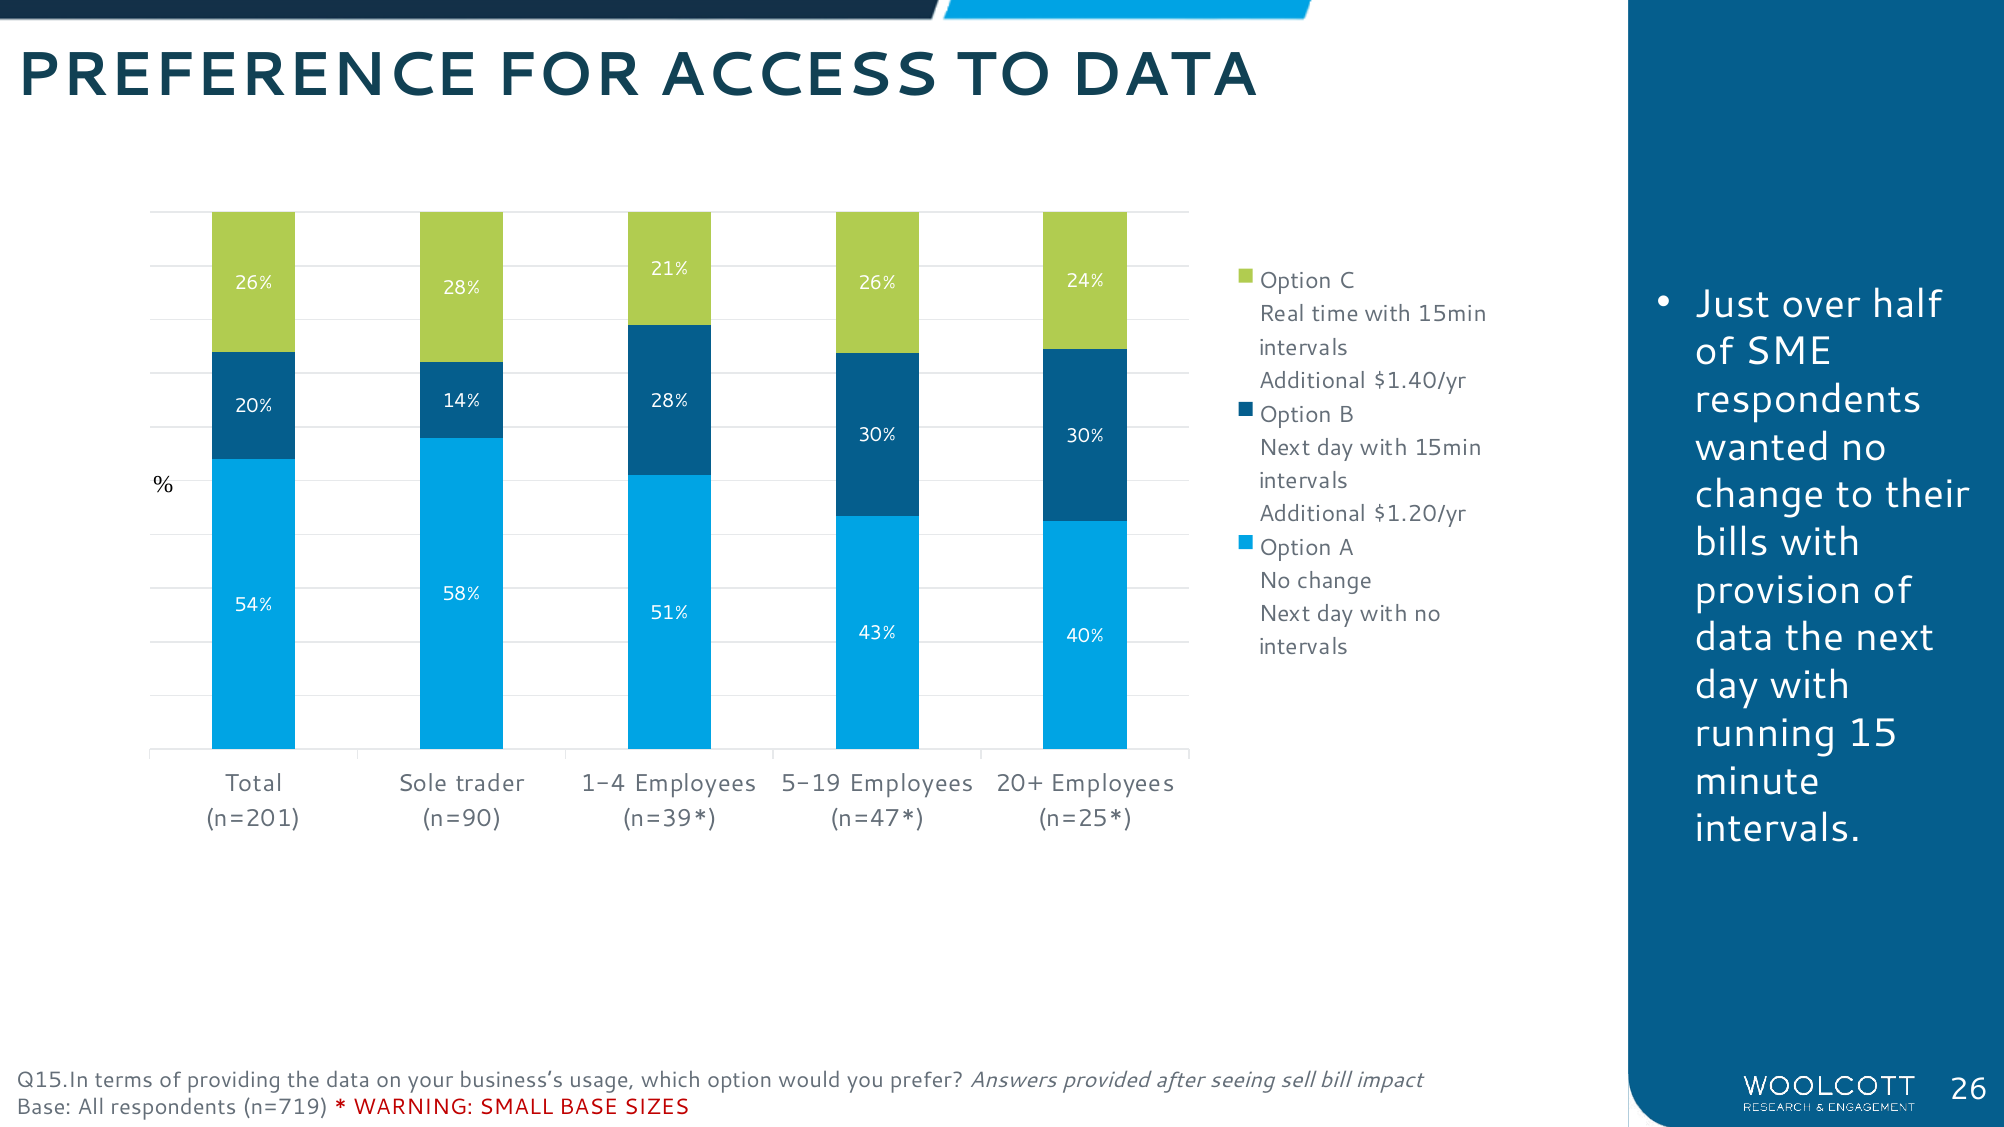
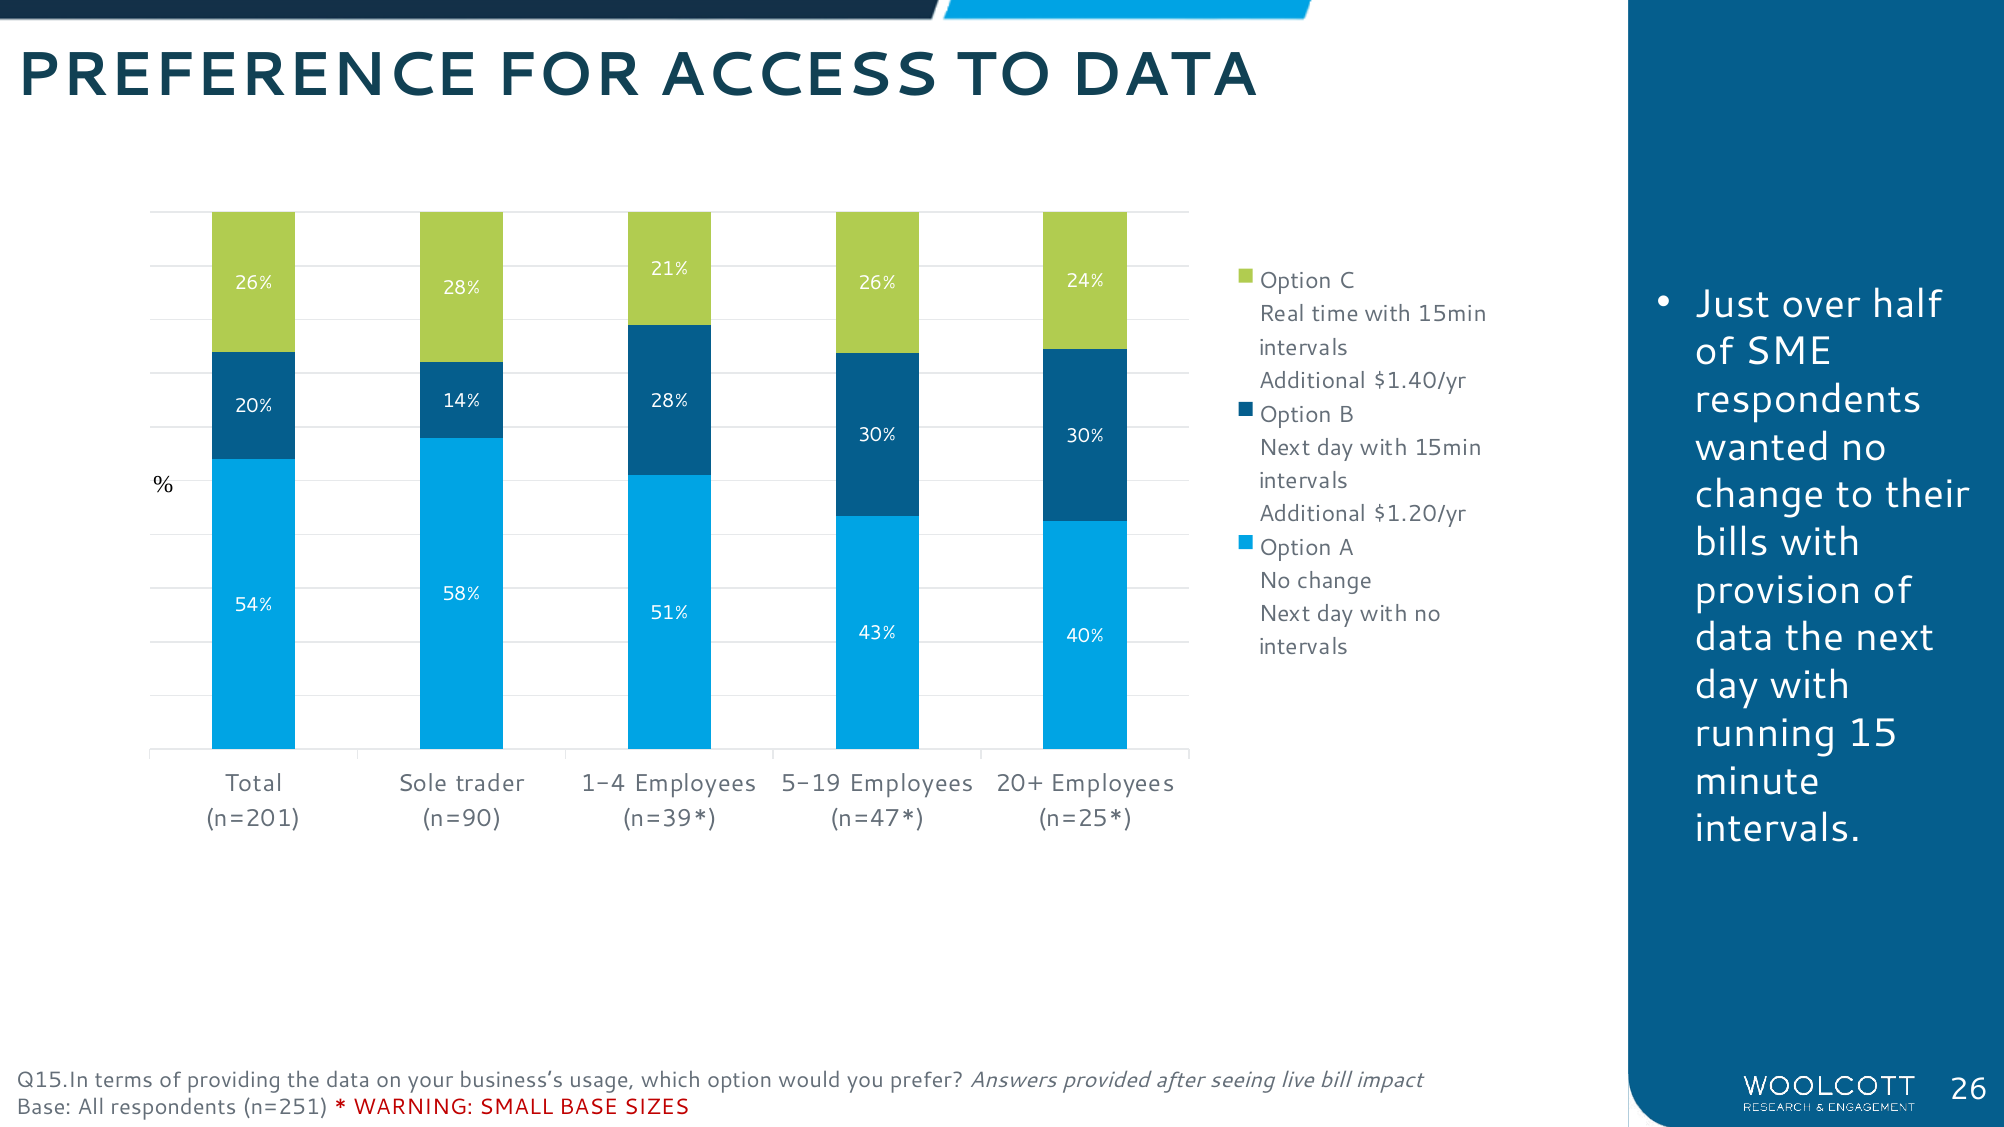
sell: sell -> live
n=719: n=719 -> n=251
